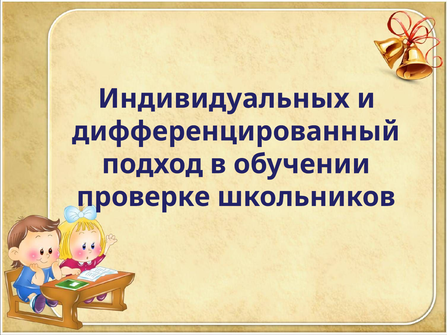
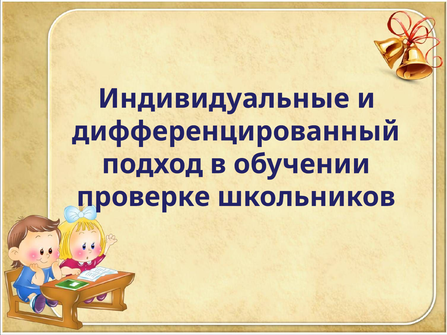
Индивидуальных: Индивидуальных -> Индивидуальные
